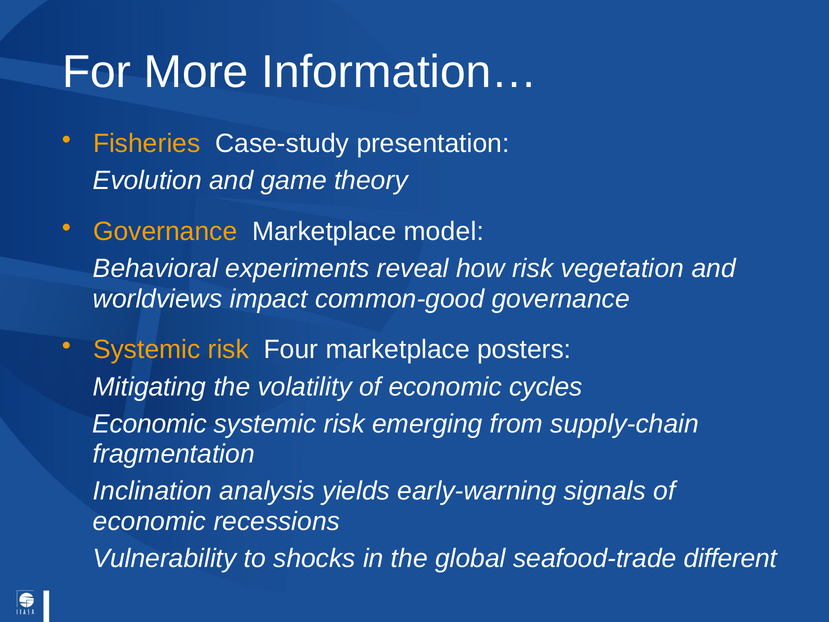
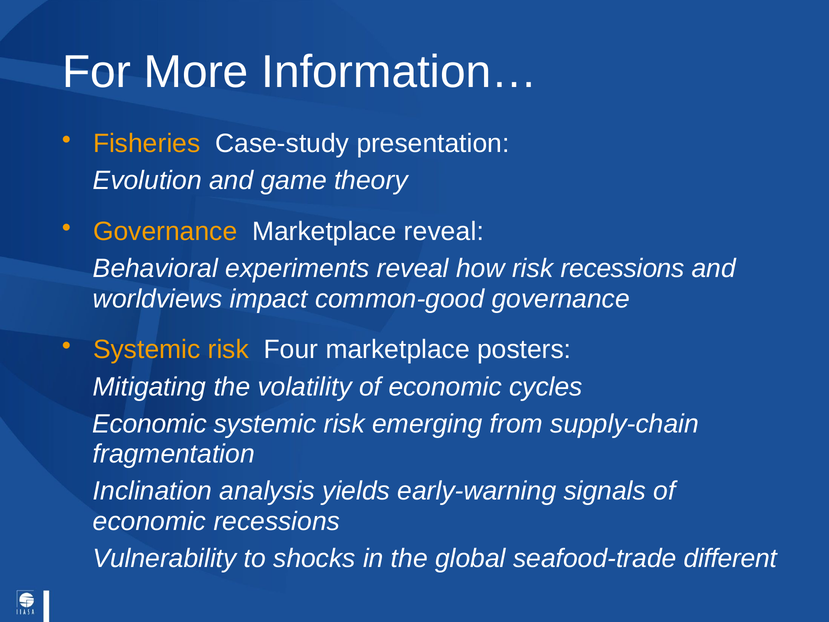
Marketplace model: model -> reveal
risk vegetation: vegetation -> recessions
